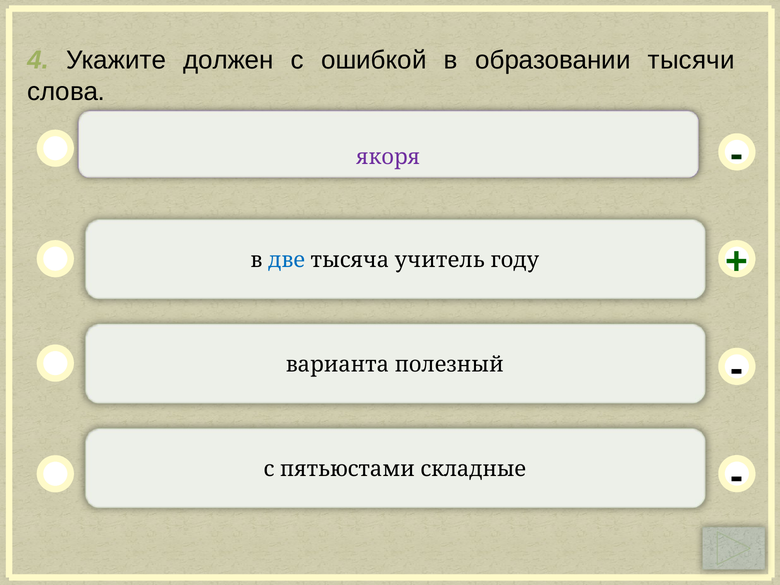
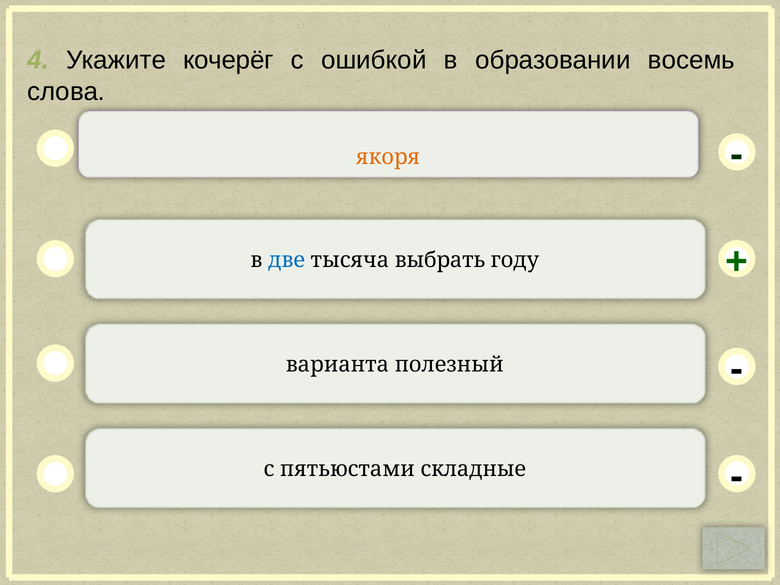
должен: должен -> кочерёг
тысячи: тысячи -> восемь
якоря colour: purple -> orange
учитель: учитель -> выбрать
